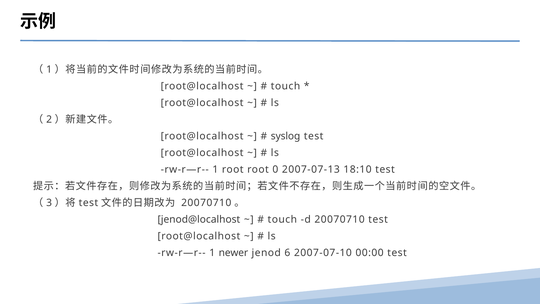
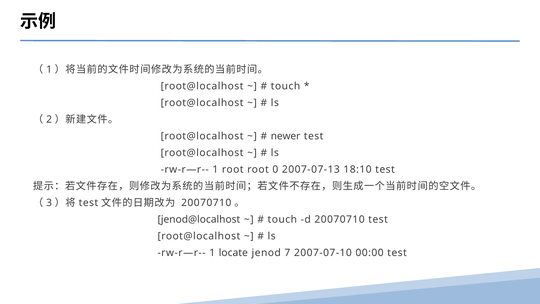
syslog: syslog -> newer
newer: newer -> locate
6: 6 -> 7
